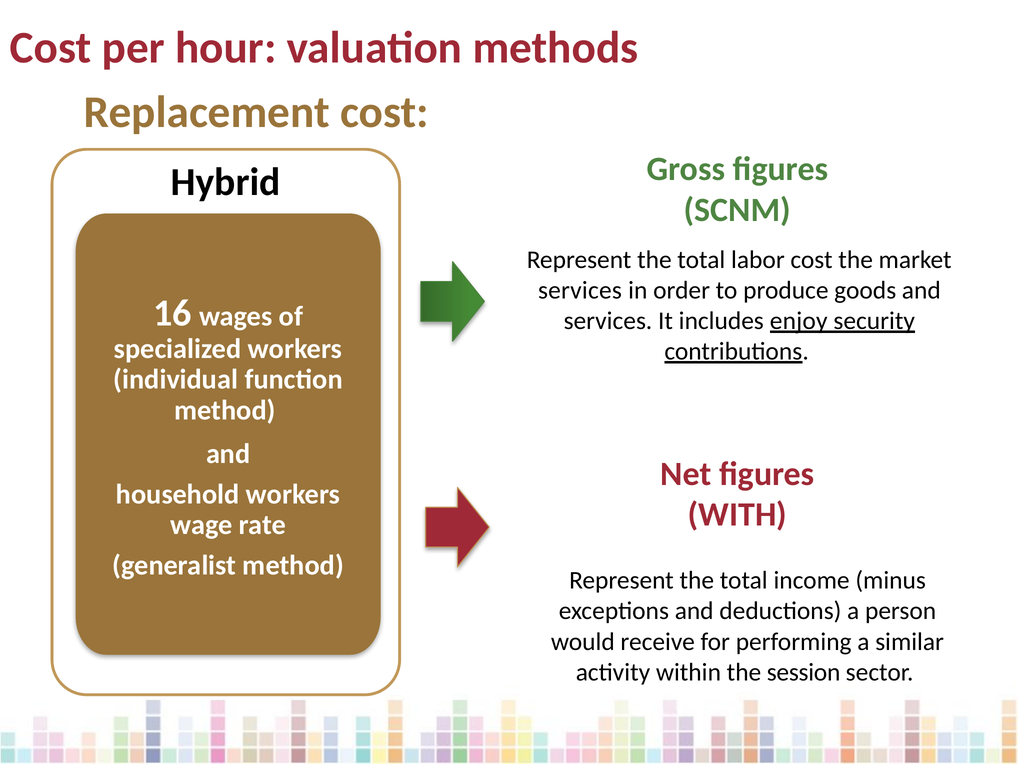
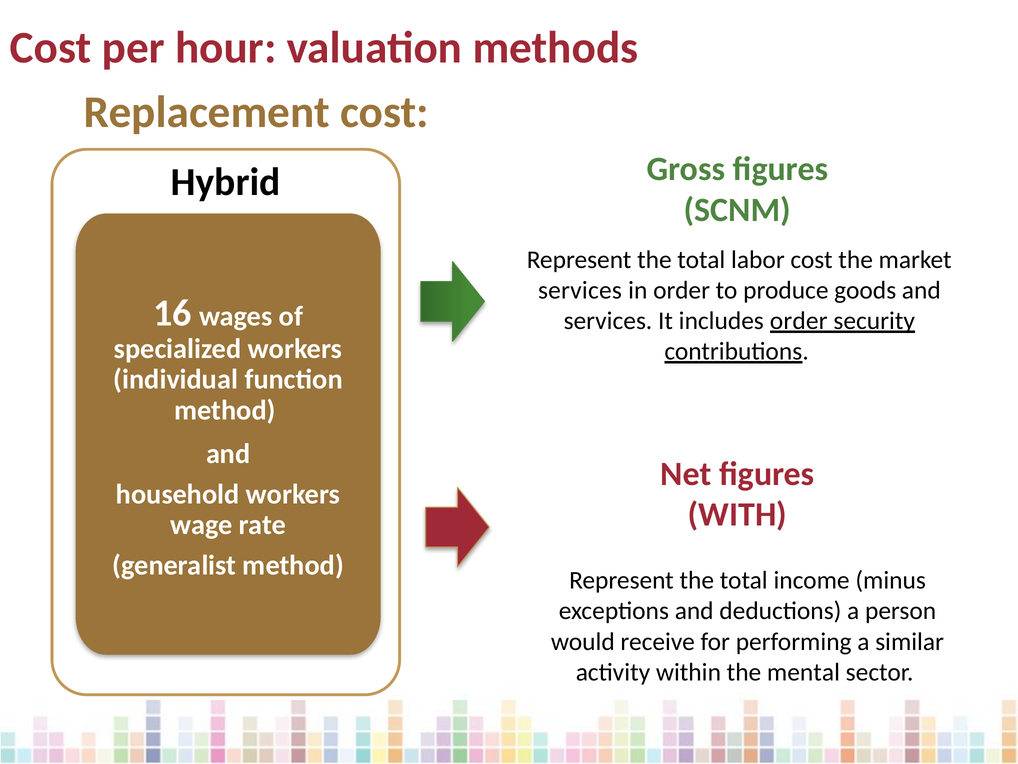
includes enjoy: enjoy -> order
session: session -> mental
